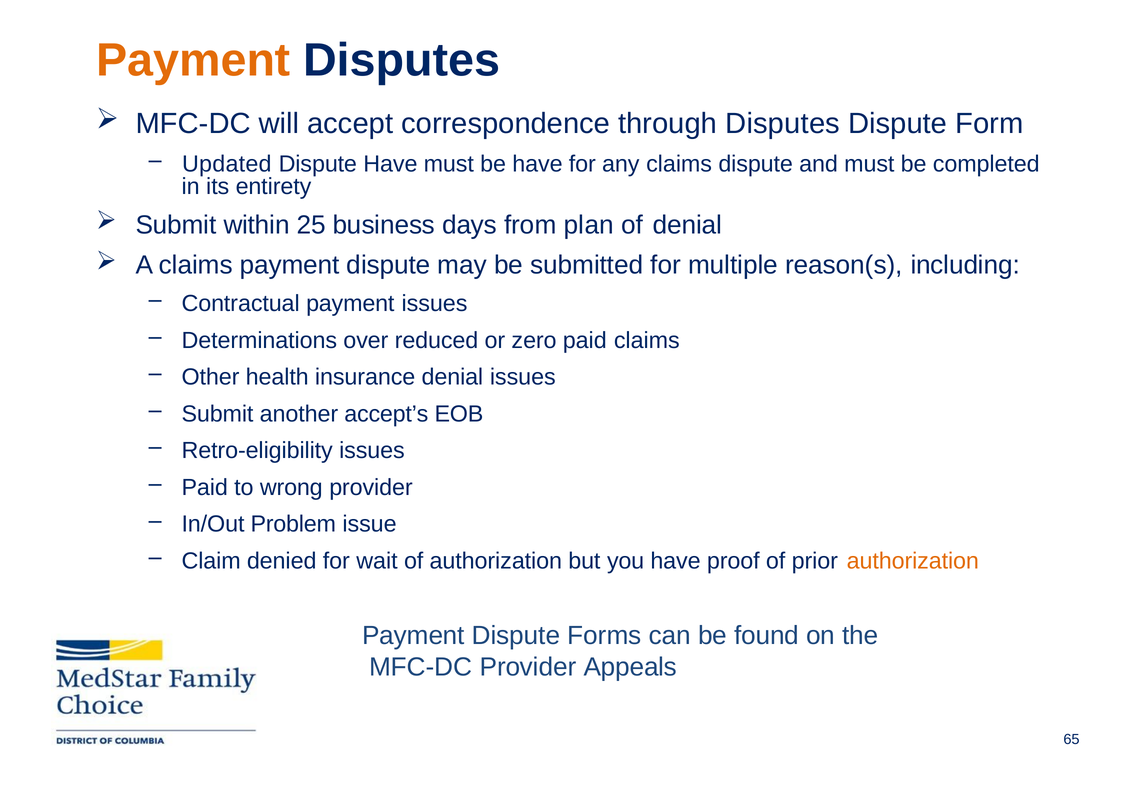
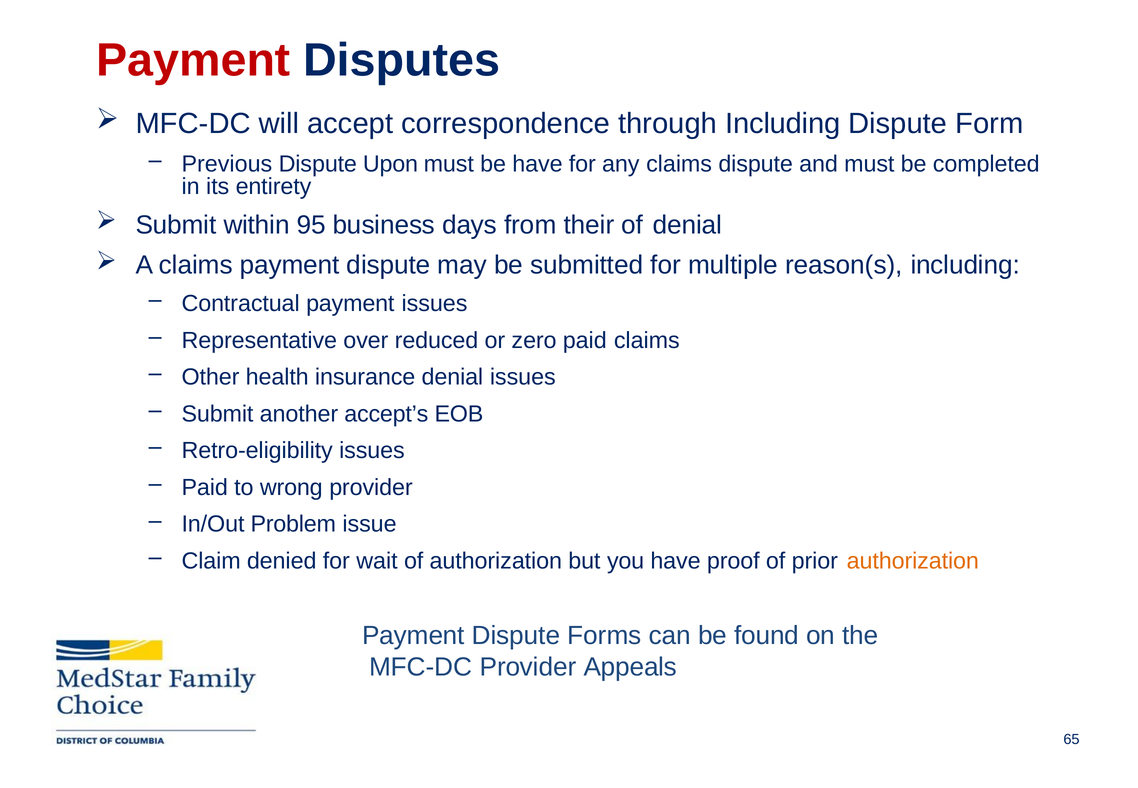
Payment at (193, 61) colour: orange -> red
through Disputes: Disputes -> Including
Updated: Updated -> Previous
Dispute Have: Have -> Upon
25: 25 -> 95
plan: plan -> their
Determinations: Determinations -> Representative
